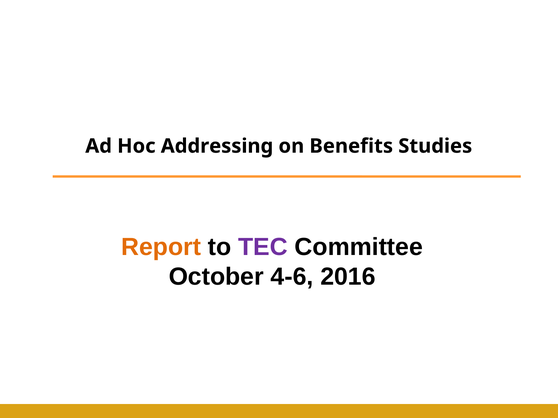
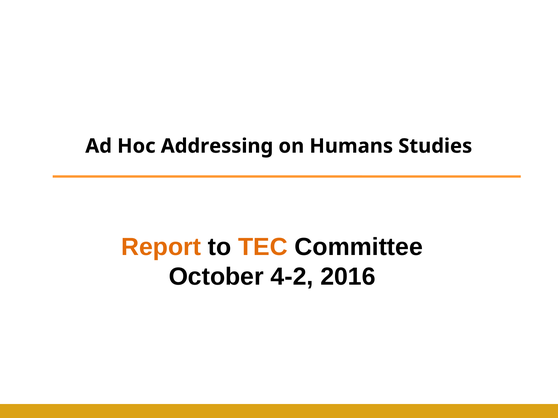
Benefits: Benefits -> Humans
TEC colour: purple -> orange
4-6: 4-6 -> 4-2
